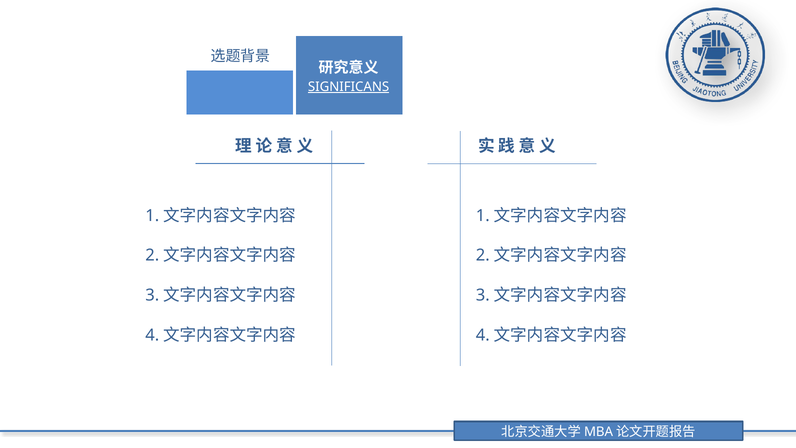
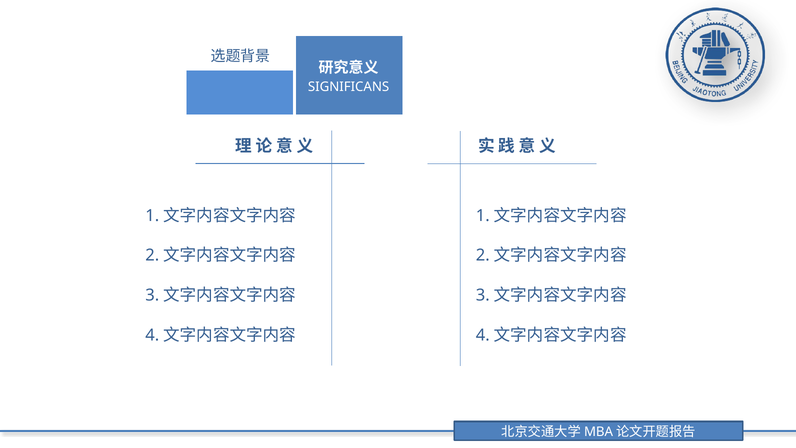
SIGNIFICANS underline: present -> none
